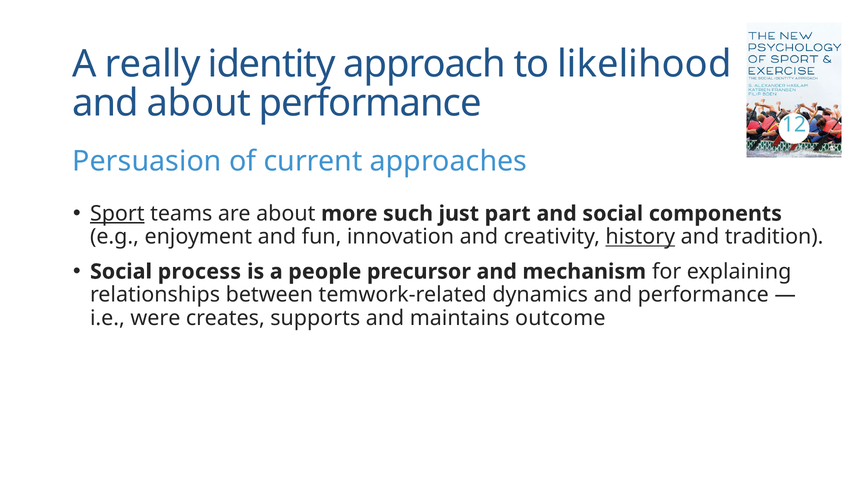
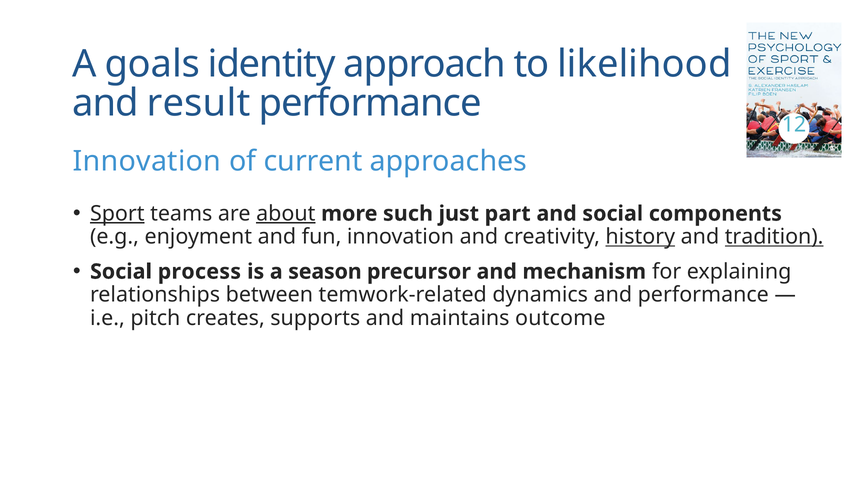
really: really -> goals
and about: about -> result
Persuasion at (147, 161): Persuasion -> Innovation
about at (286, 214) underline: none -> present
tradition underline: none -> present
people: people -> season
were: were -> pitch
